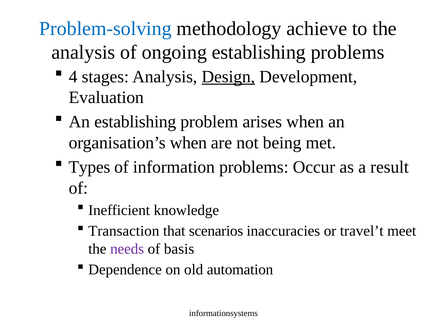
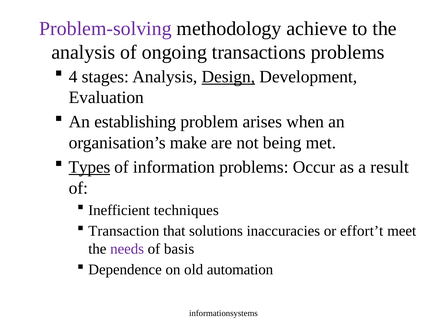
Problem-solving colour: blue -> purple
ongoing establishing: establishing -> transactions
organisation’s when: when -> make
Types underline: none -> present
knowledge: knowledge -> techniques
scenarios: scenarios -> solutions
travel’t: travel’t -> effort’t
